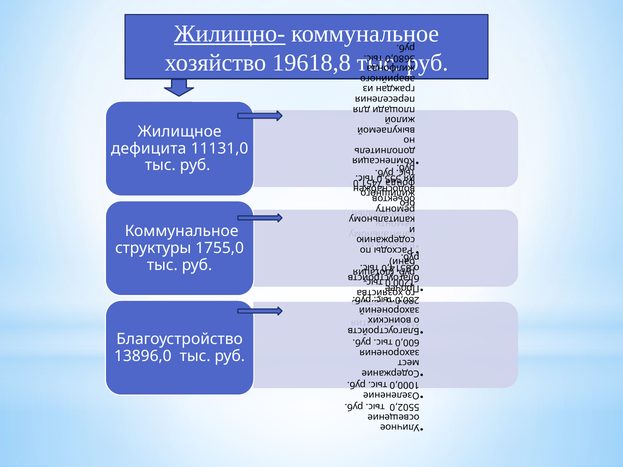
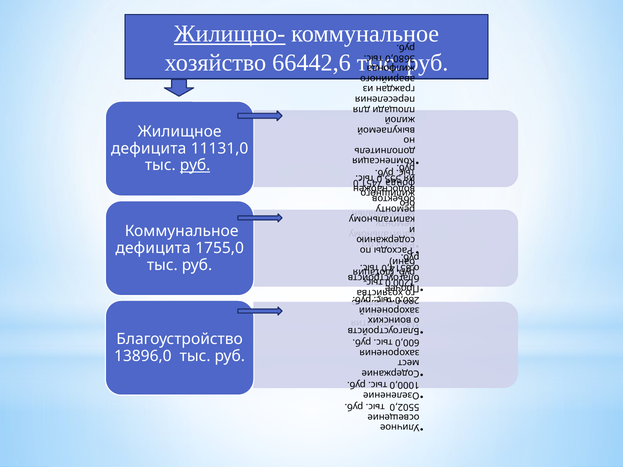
19618,8: 19618,8 -> 66442,6
руб at (195, 165) underline: none -> present
структуры at (153, 248): структуры -> дефицита
